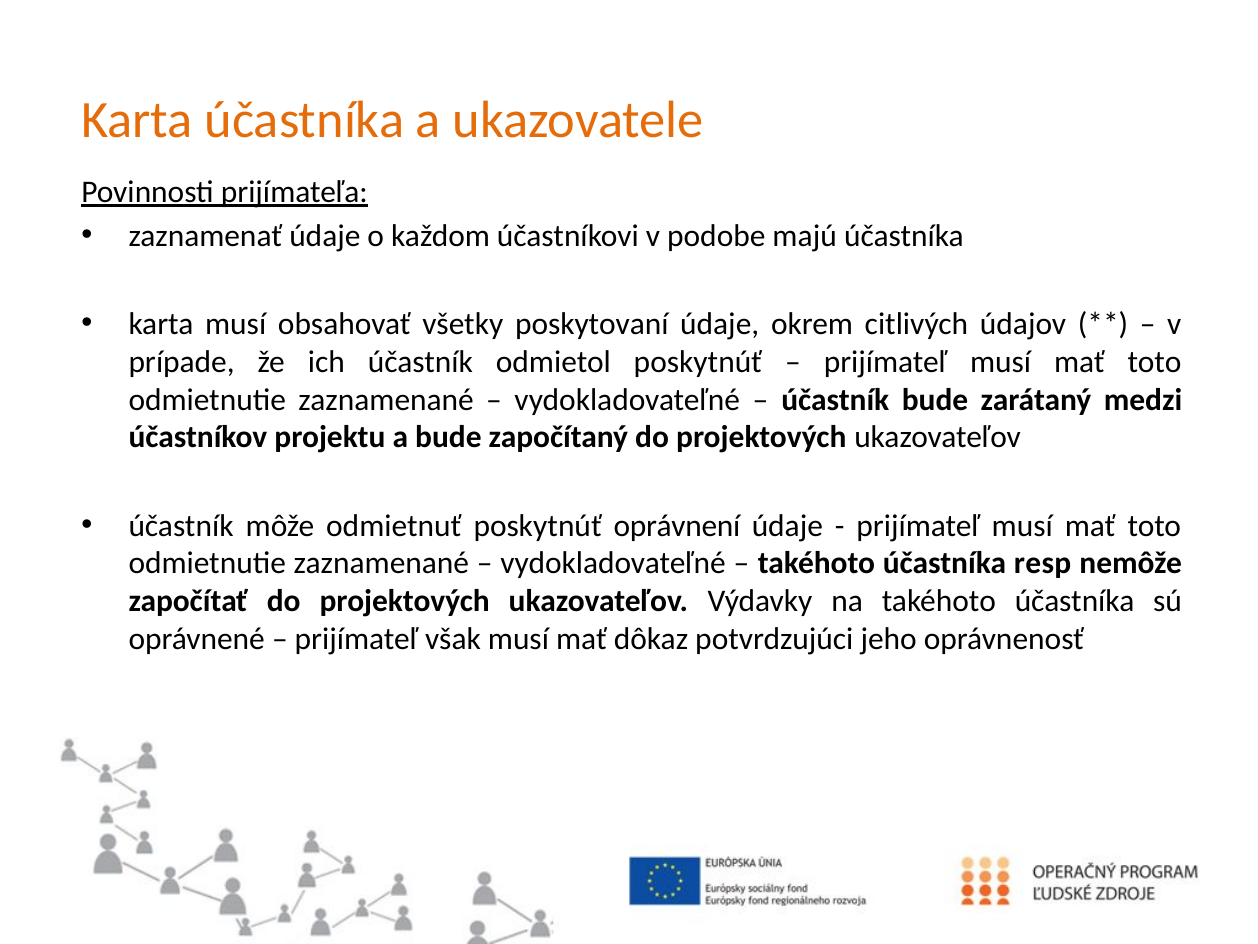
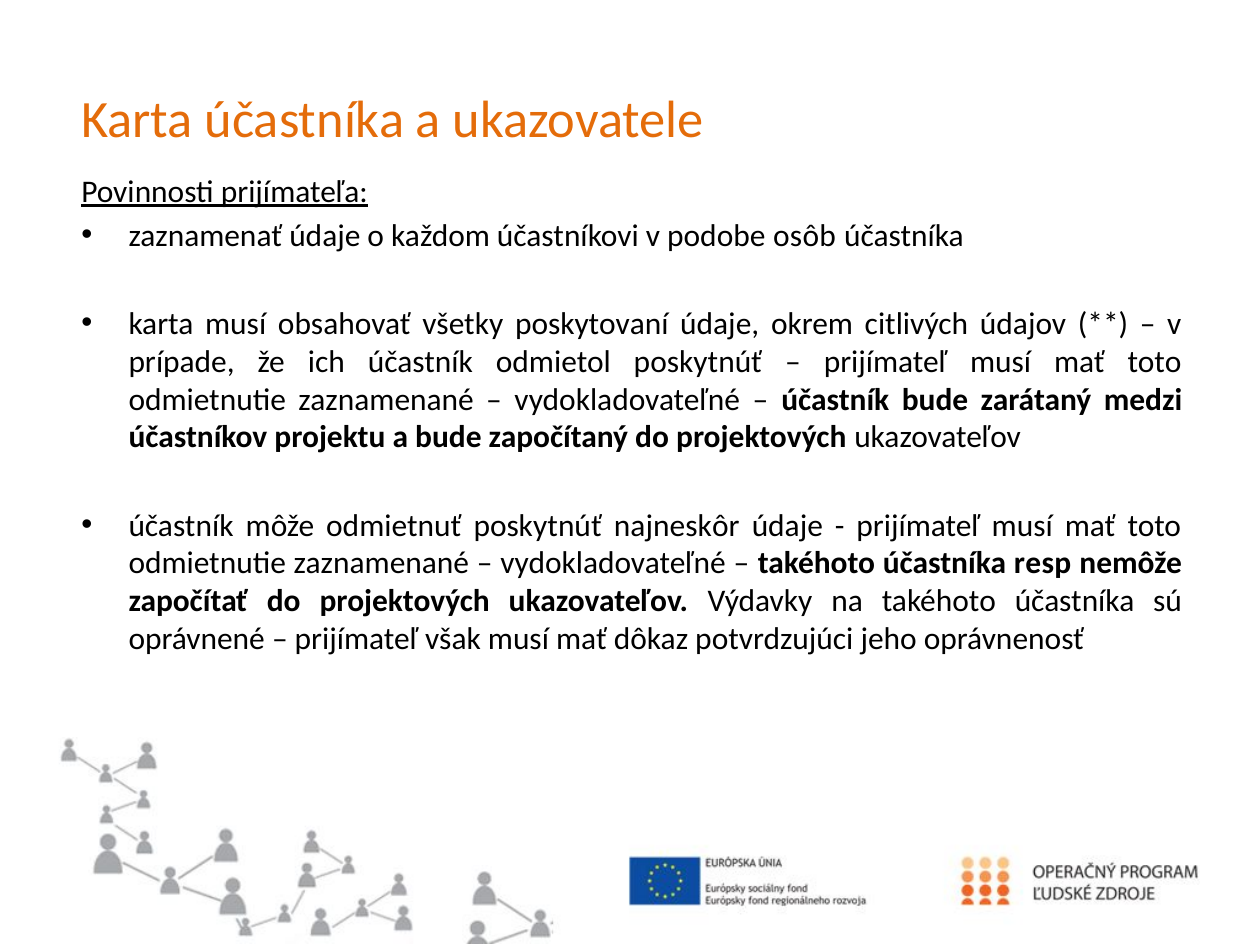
majú: majú -> osôb
oprávnení: oprávnení -> najneskôr
